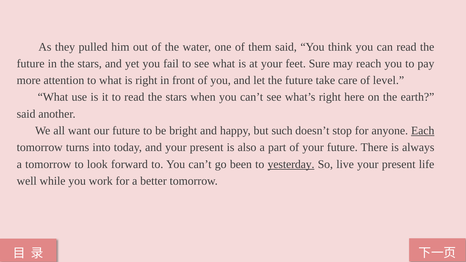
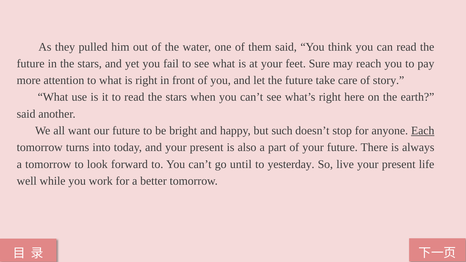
level: level -> story
been: been -> until
yesterday underline: present -> none
